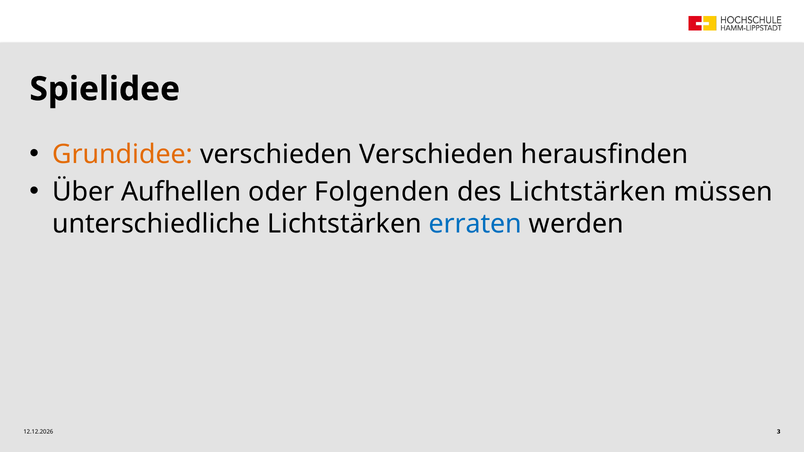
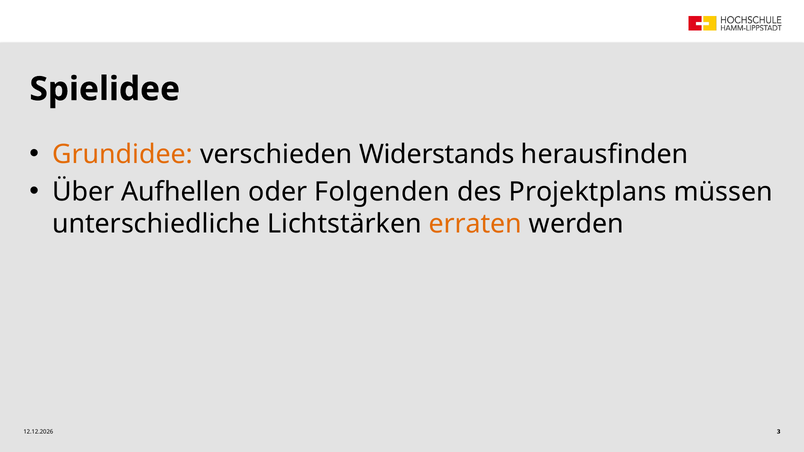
verschieden Verschieden: Verschieden -> Widerstands
des Lichtstärken: Lichtstärken -> Projektplans
erraten colour: blue -> orange
